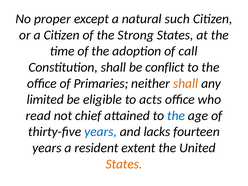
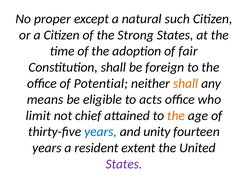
call: call -> fair
conflict: conflict -> foreign
Primaries: Primaries -> Potential
limited: limited -> means
read: read -> limit
the at (176, 116) colour: blue -> orange
lacks: lacks -> unity
States at (124, 164) colour: orange -> purple
